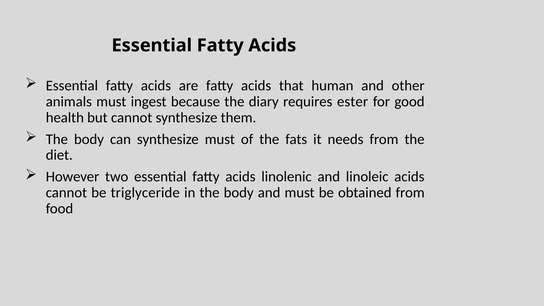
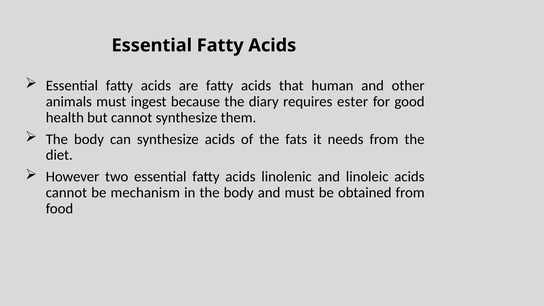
synthesize must: must -> acids
triglyceride: triglyceride -> mechanism
